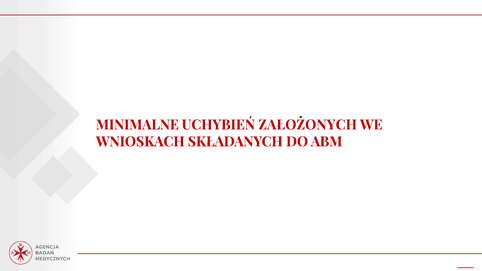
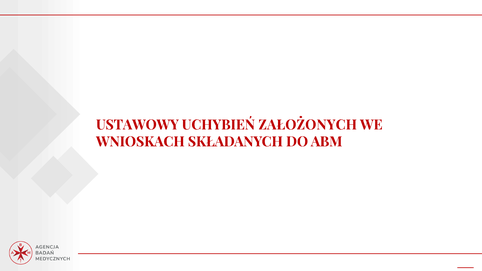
MINIMALNE: MINIMALNE -> USTAWOWY
